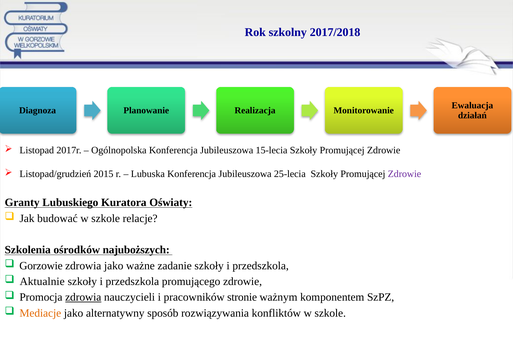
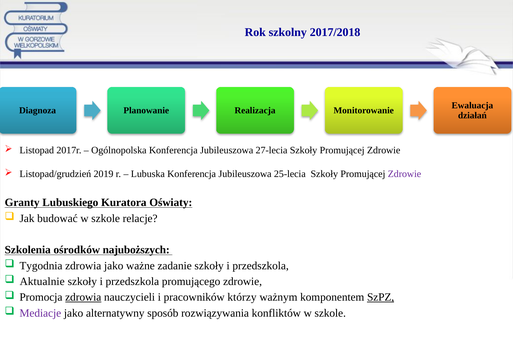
15-lecia: 15-lecia -> 27-lecia
2015: 2015 -> 2019
Gorzowie: Gorzowie -> Tygodnia
stronie: stronie -> którzy
SzPZ underline: none -> present
Mediacje colour: orange -> purple
